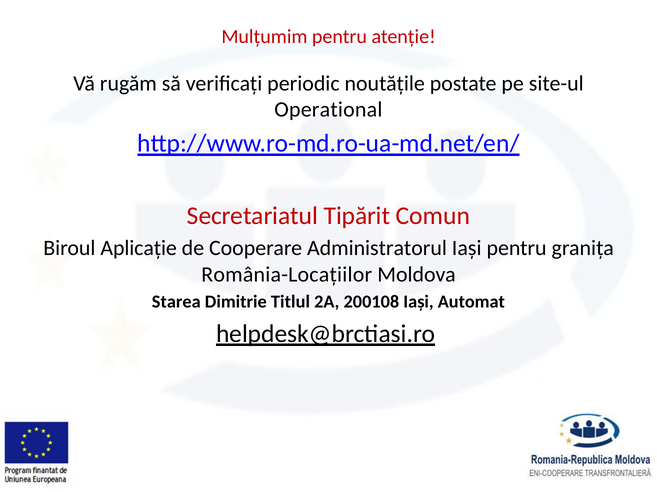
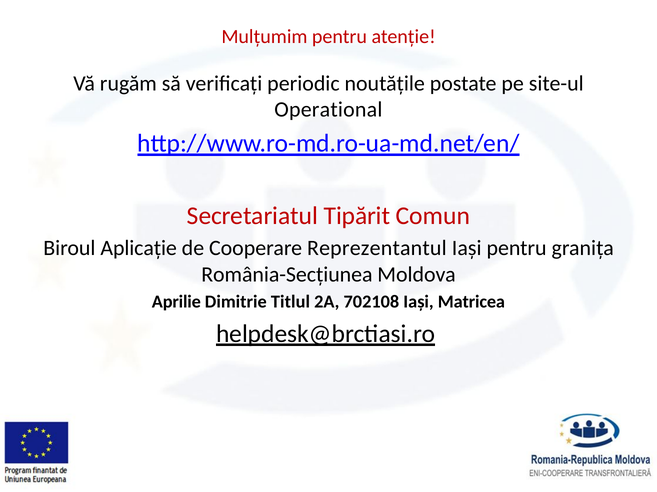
Administratorul: Administratorul -> Reprezentantul
România-Locațiilor: România-Locațiilor -> România-Secțiunea
Starea: Starea -> Aprilie
200108: 200108 -> 702108
Automat: Automat -> Matricea
